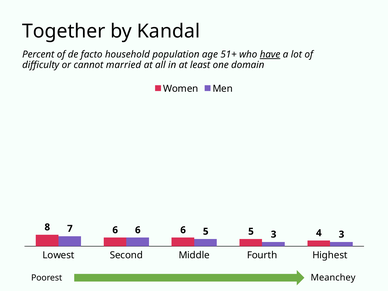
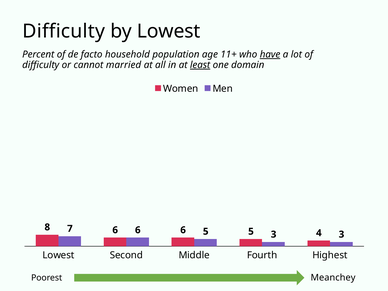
Together at (64, 31): Together -> Difficulty
by Kandal: Kandal -> Lowest
51+: 51+ -> 11+
least underline: none -> present
